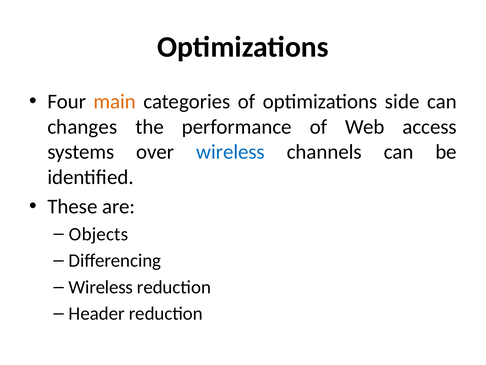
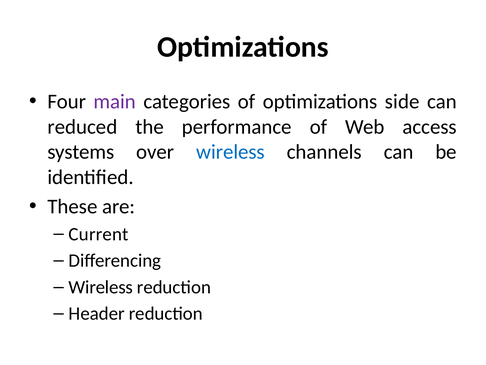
main colour: orange -> purple
changes: changes -> reduced
Objects: Objects -> Current
